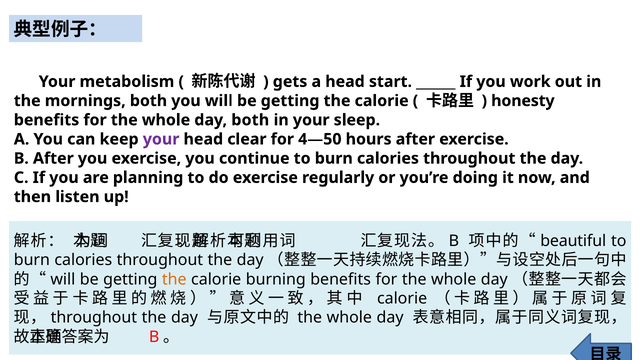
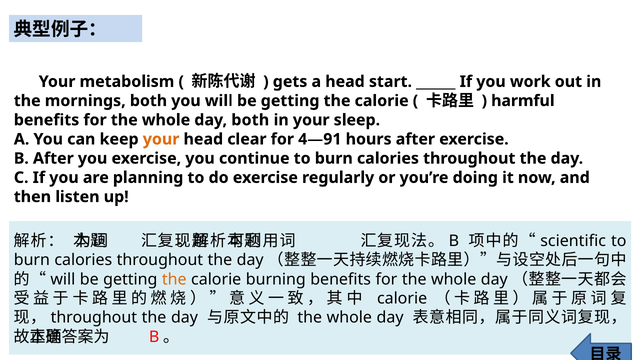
honesty: honesty -> harmful
your at (161, 139) colour: purple -> orange
4—50: 4—50 -> 4—91
beautiful: beautiful -> scientific
